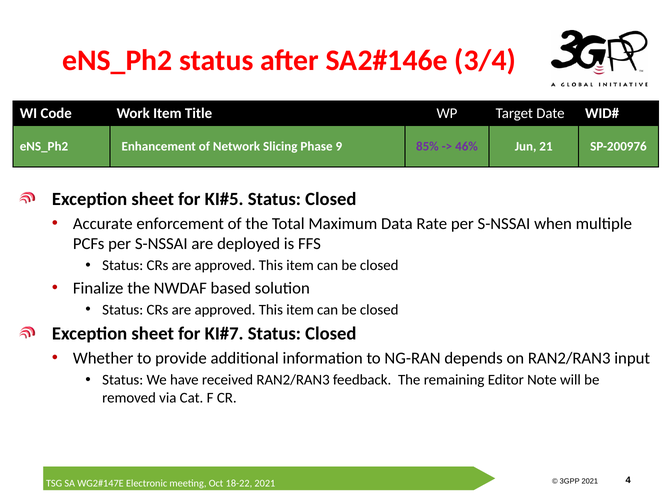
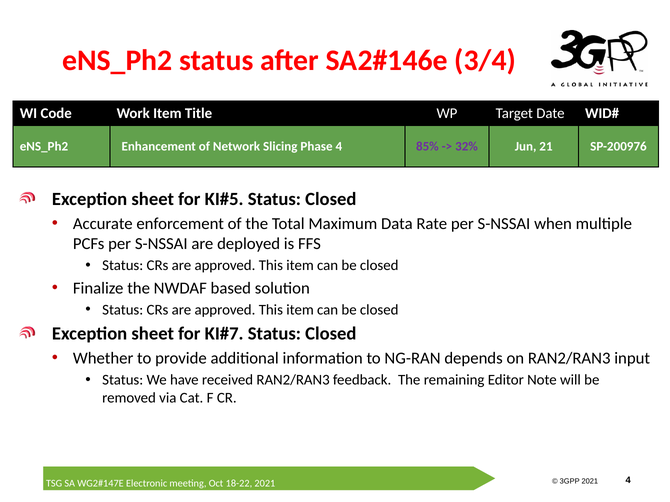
Phase 9: 9 -> 4
46%: 46% -> 32%
